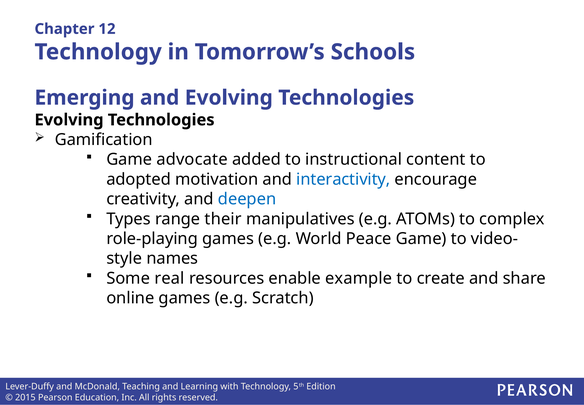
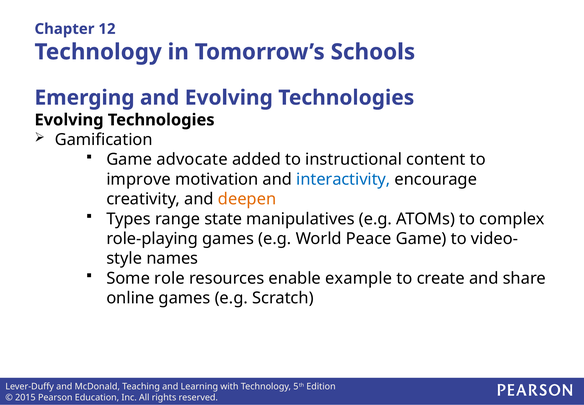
adopted: adopted -> improve
deepen colour: blue -> orange
their: their -> state
real: real -> role
